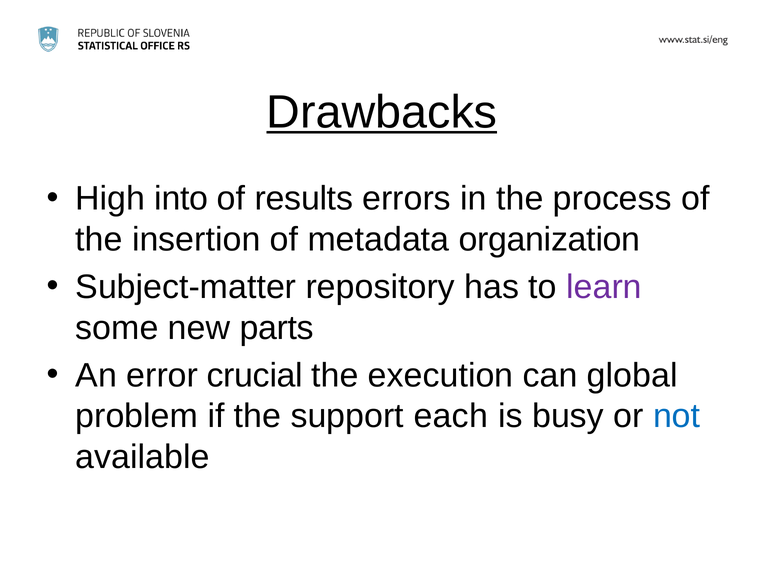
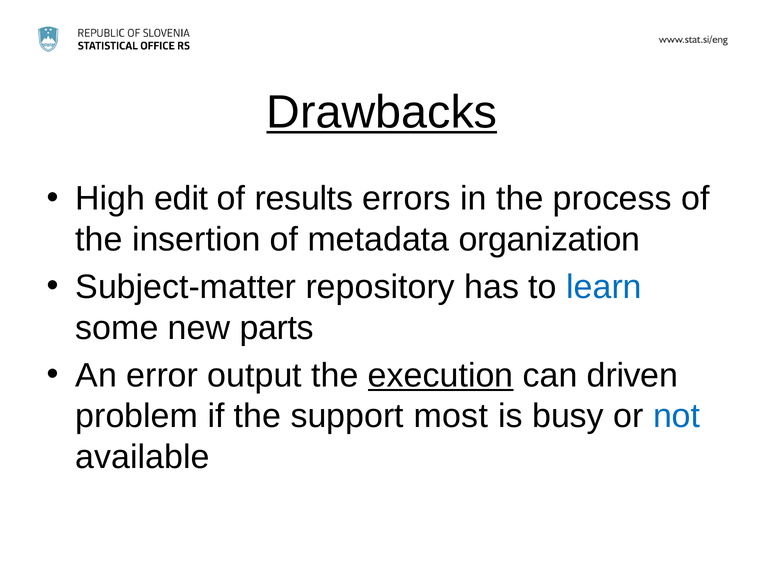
into: into -> edit
learn colour: purple -> blue
crucial: crucial -> output
execution underline: none -> present
global: global -> driven
each: each -> most
